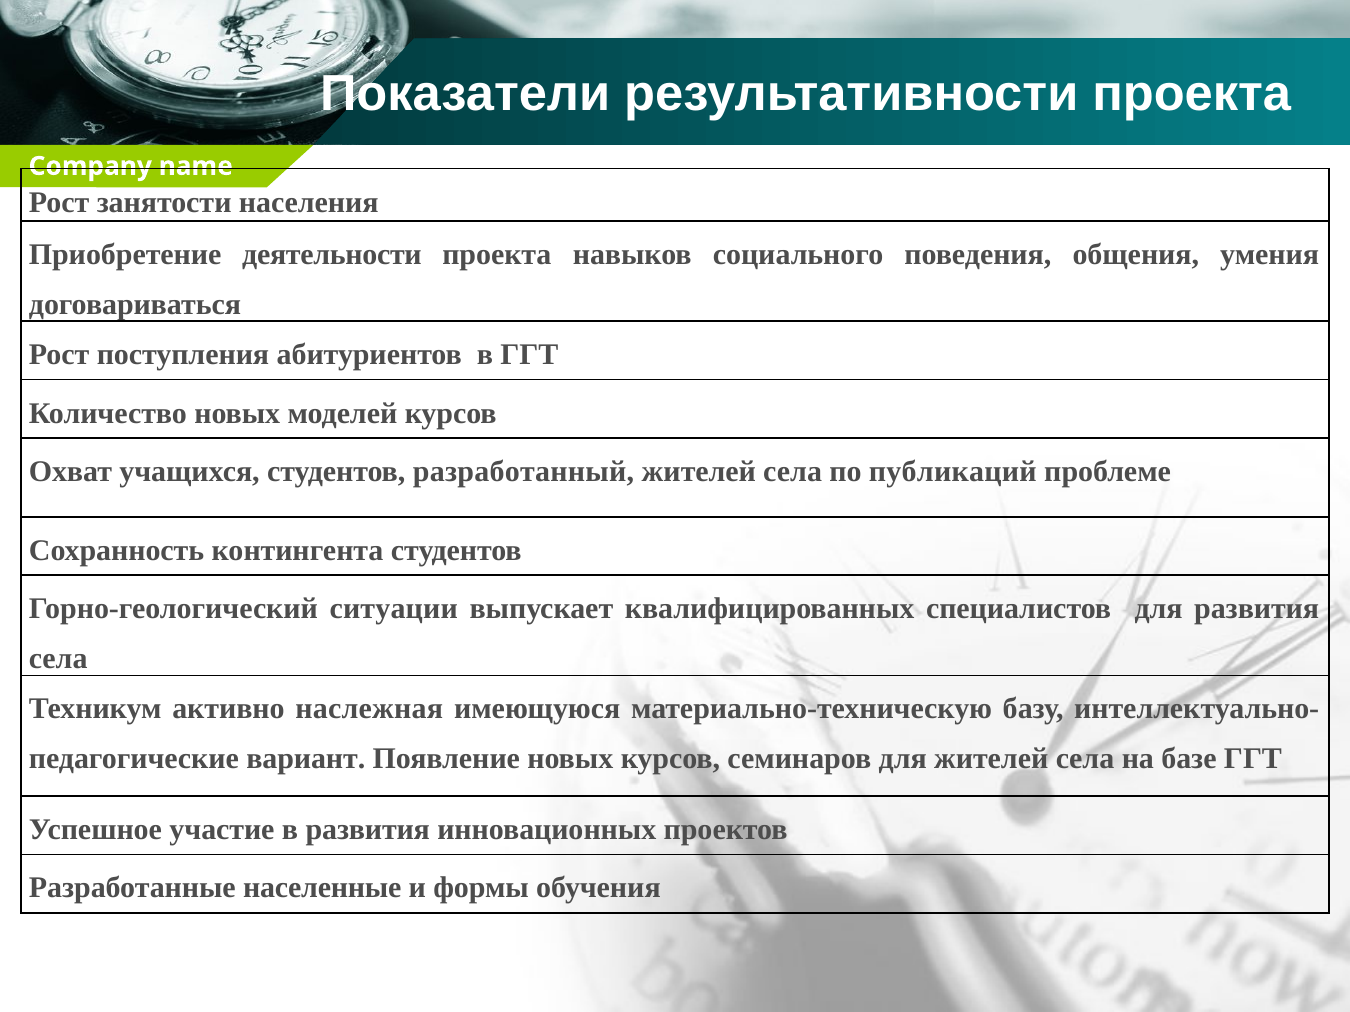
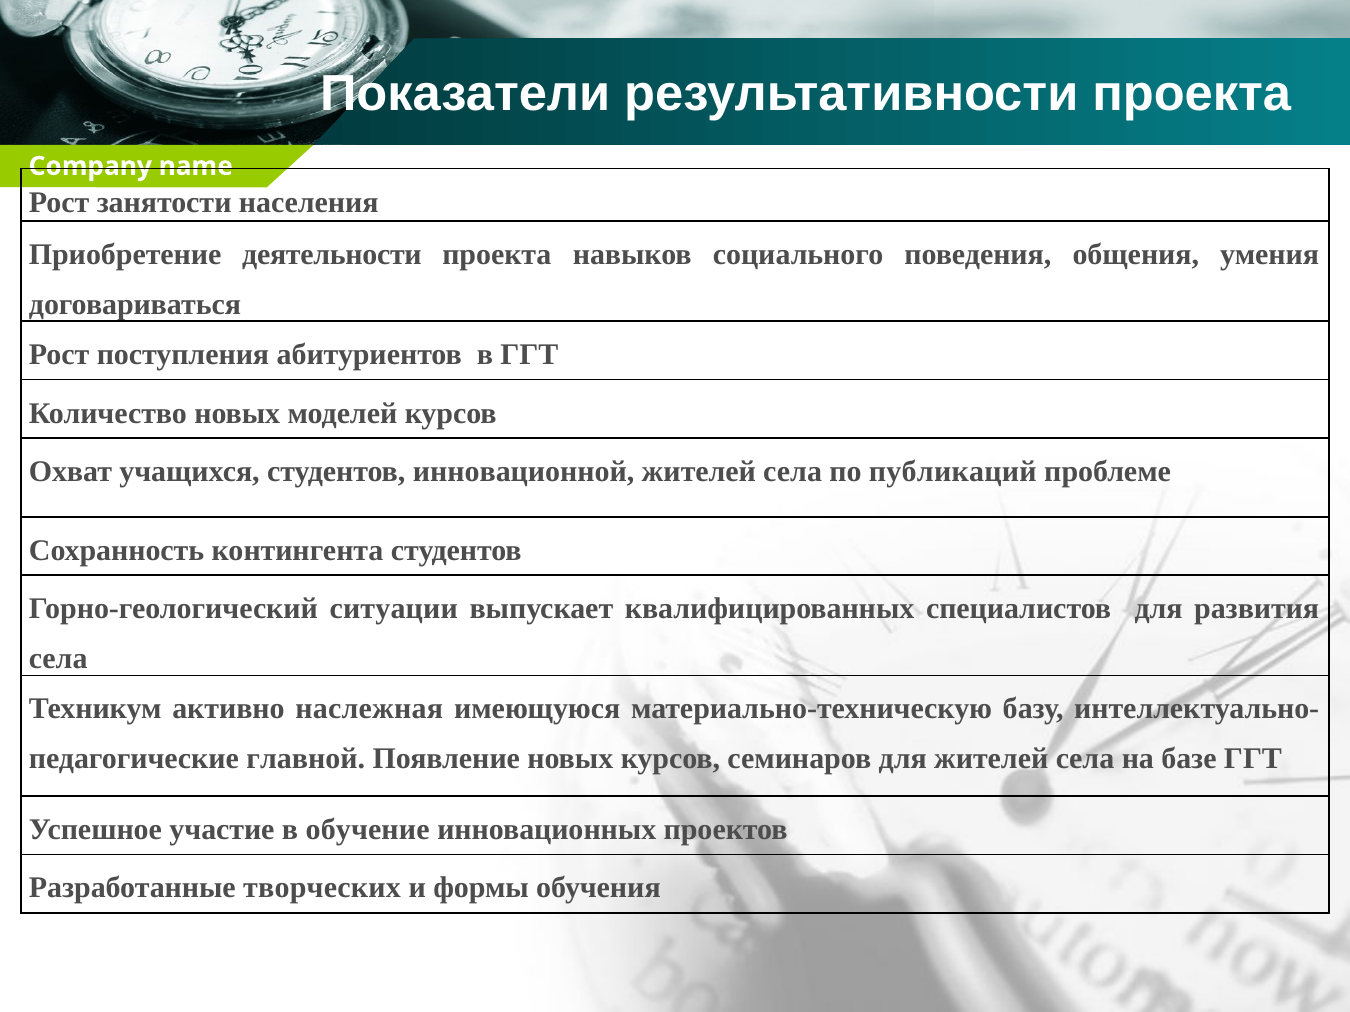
разработанный: разработанный -> инновационной
вариант: вариант -> главной
в развития: развития -> обучение
населенные: населенные -> творческих
